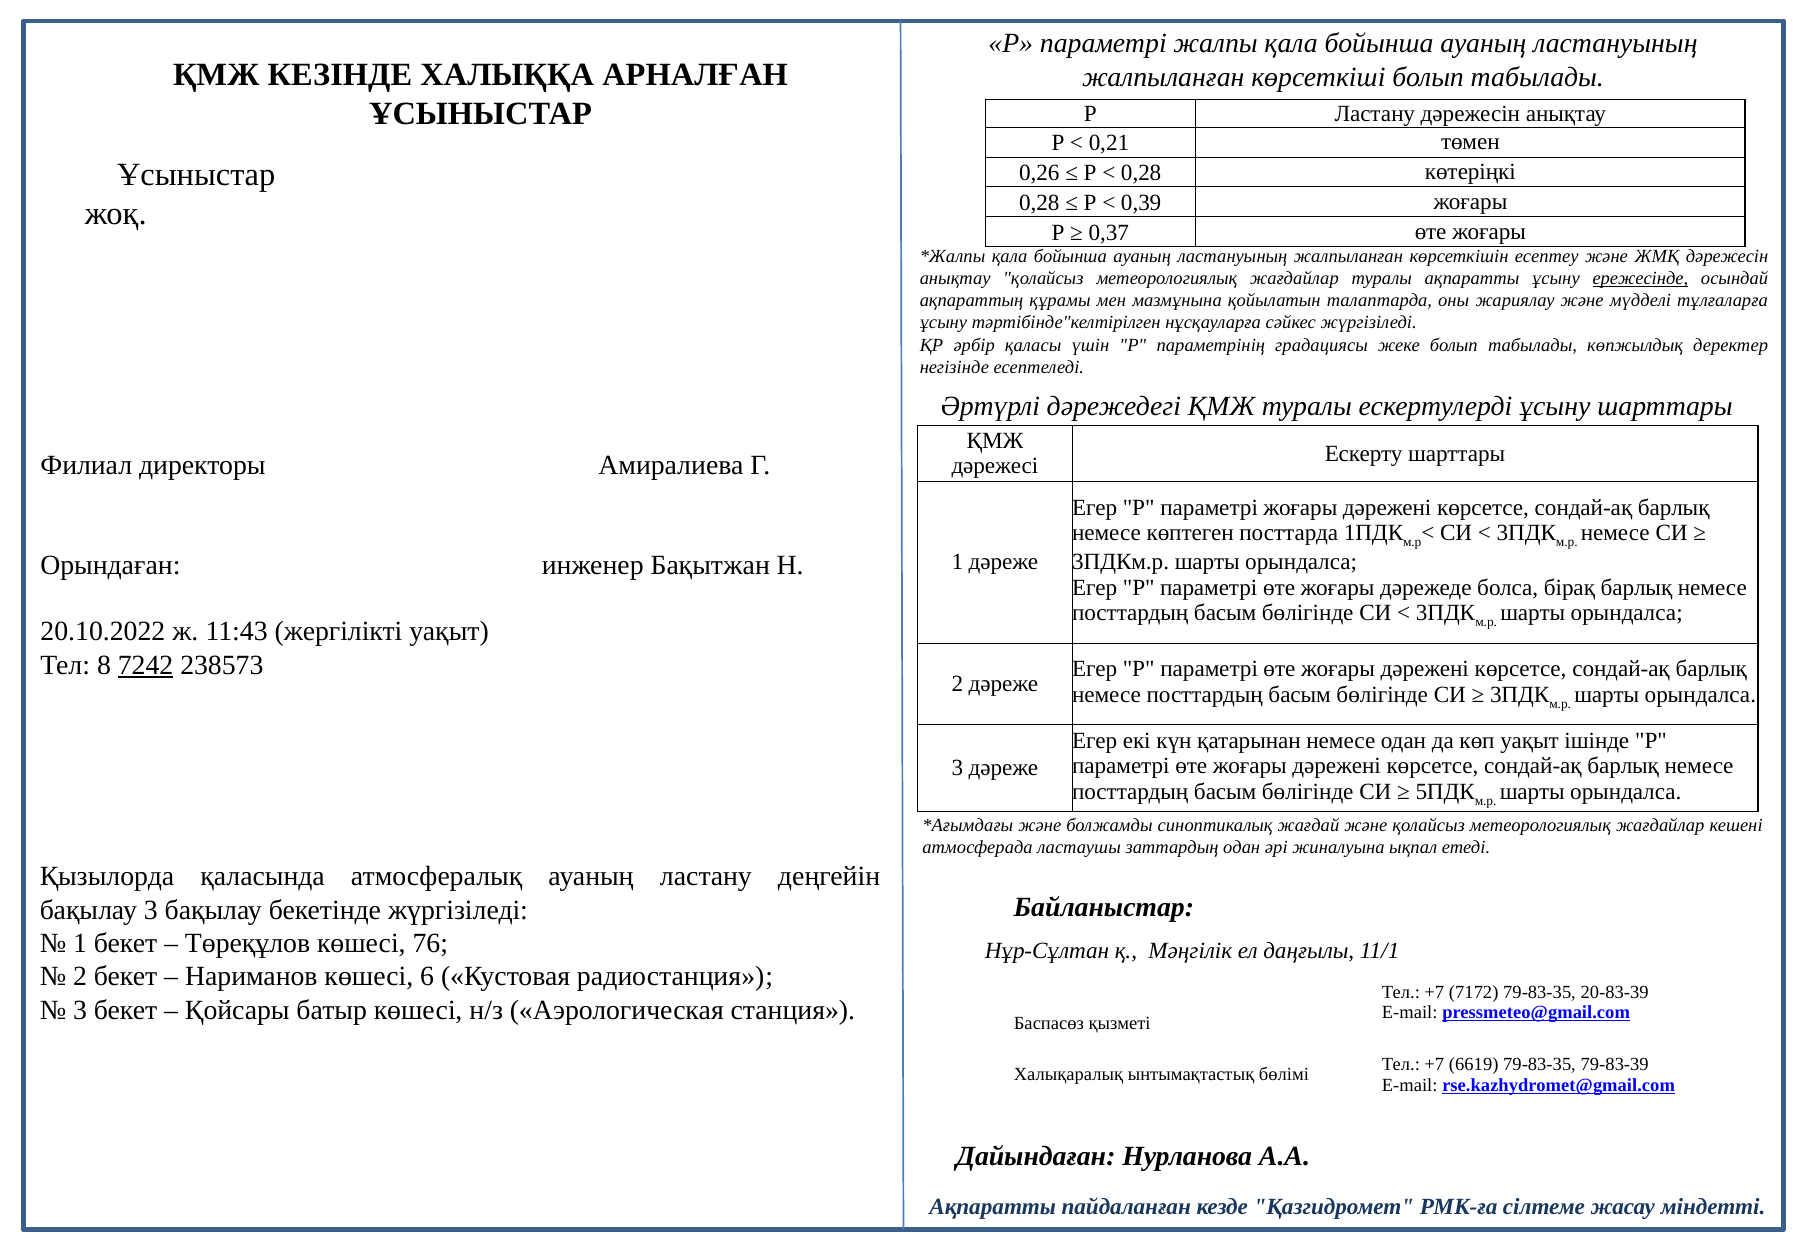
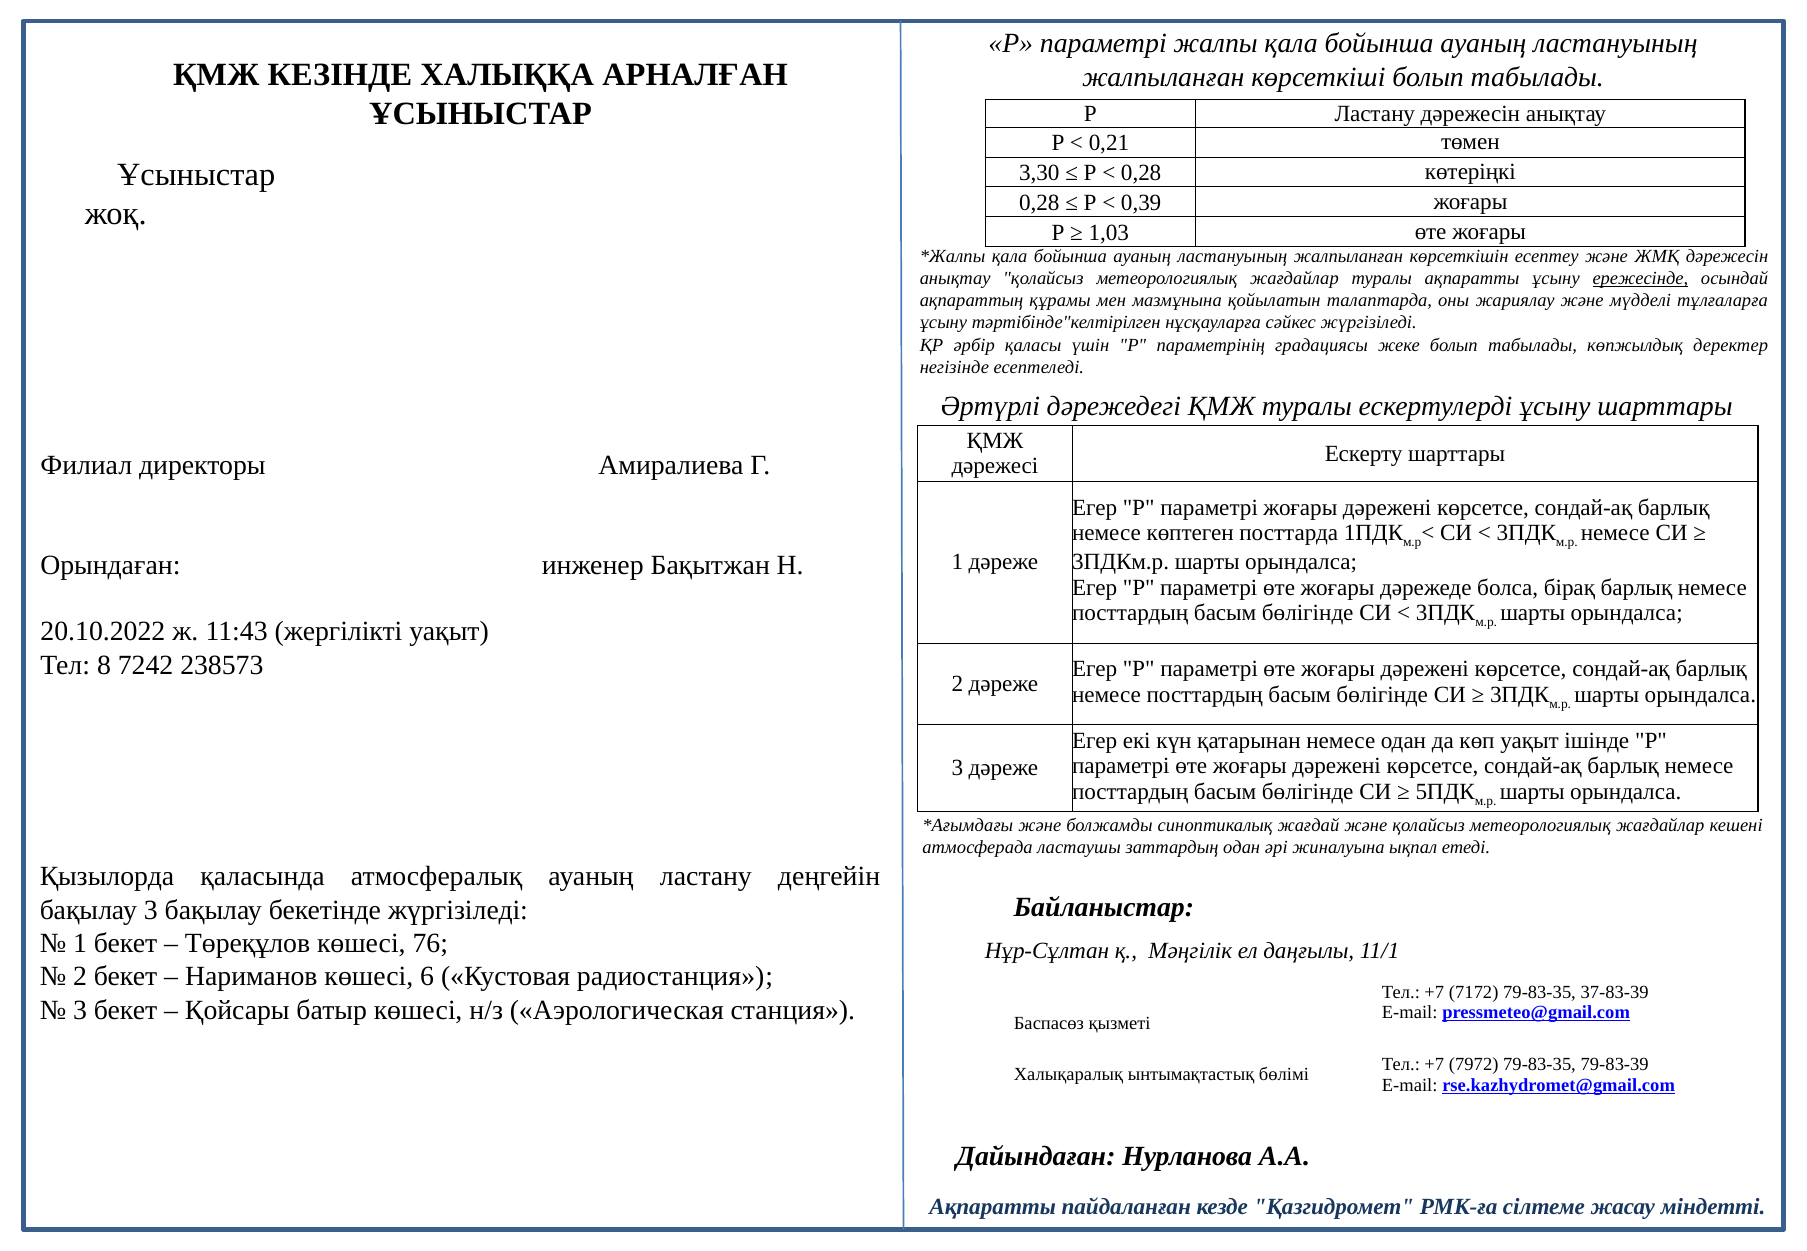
0,26: 0,26 -> 3,30
0,37: 0,37 -> 1,03
7242 underline: present -> none
20-83-39: 20-83-39 -> 37-83-39
6619: 6619 -> 7972
